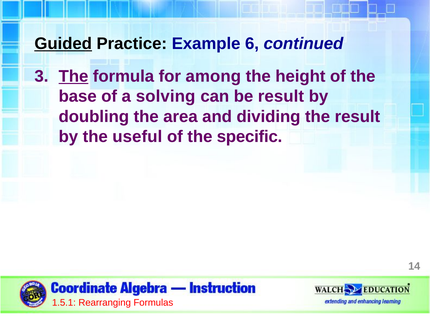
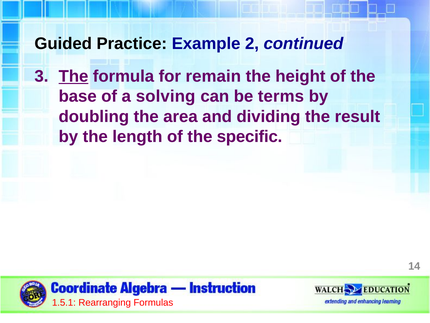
Guided underline: present -> none
6: 6 -> 2
among: among -> remain
be result: result -> terms
useful: useful -> length
